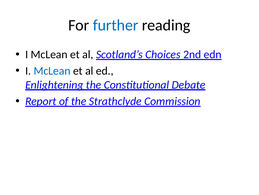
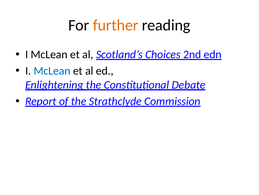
further colour: blue -> orange
